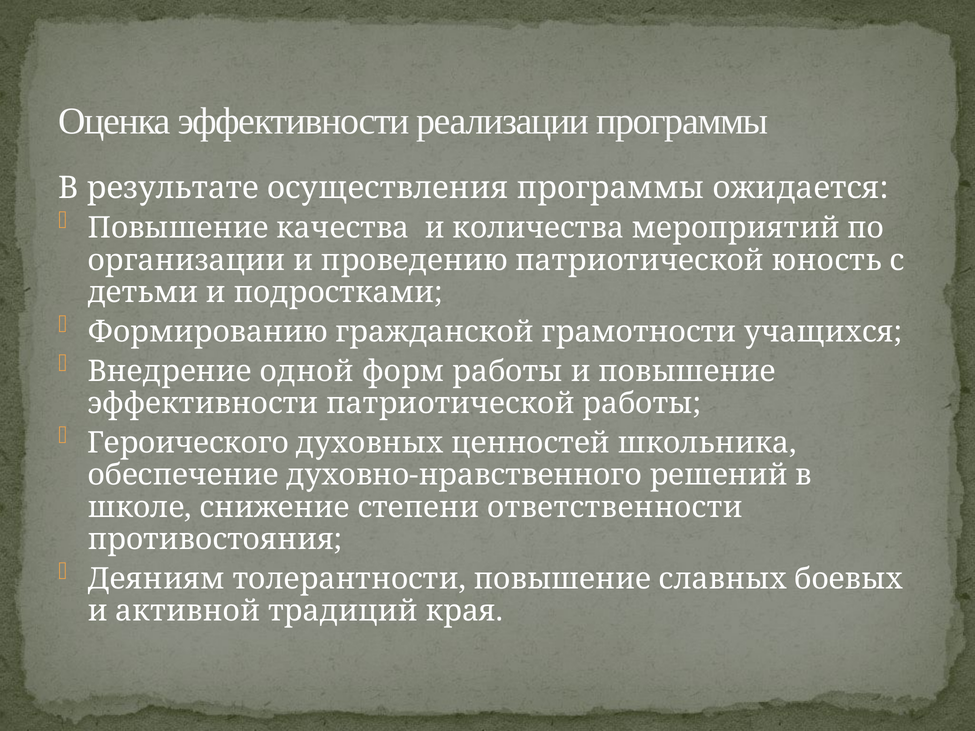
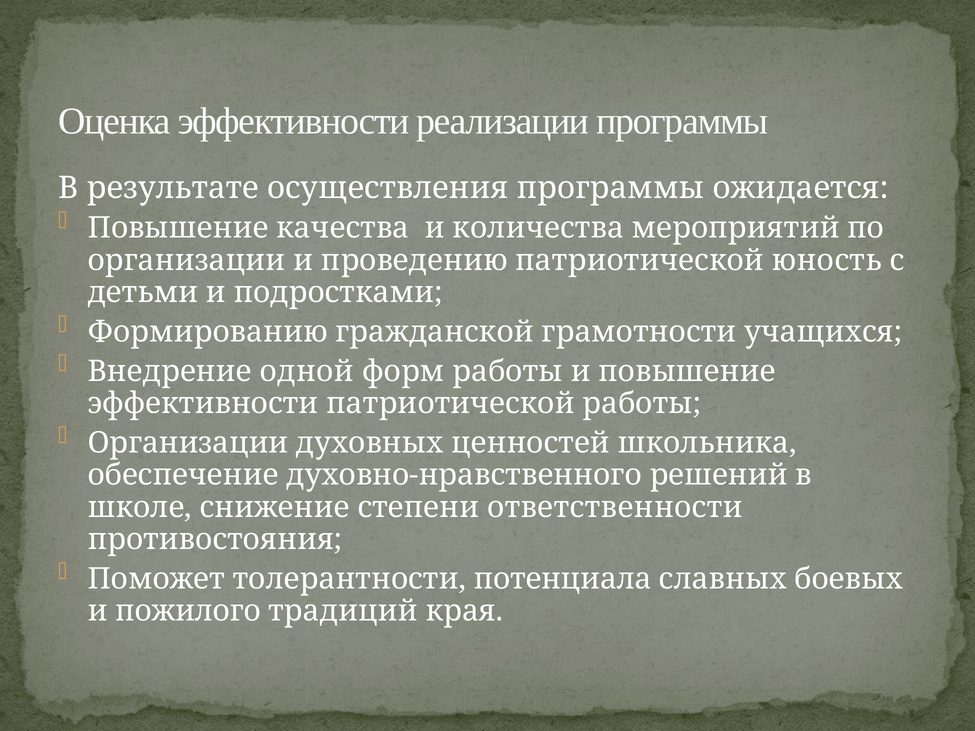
Героического at (188, 443): Героического -> Организации
Деяниям: Деяниям -> Поможет
толерантности повышение: повышение -> потенциала
активной: активной -> пожилого
